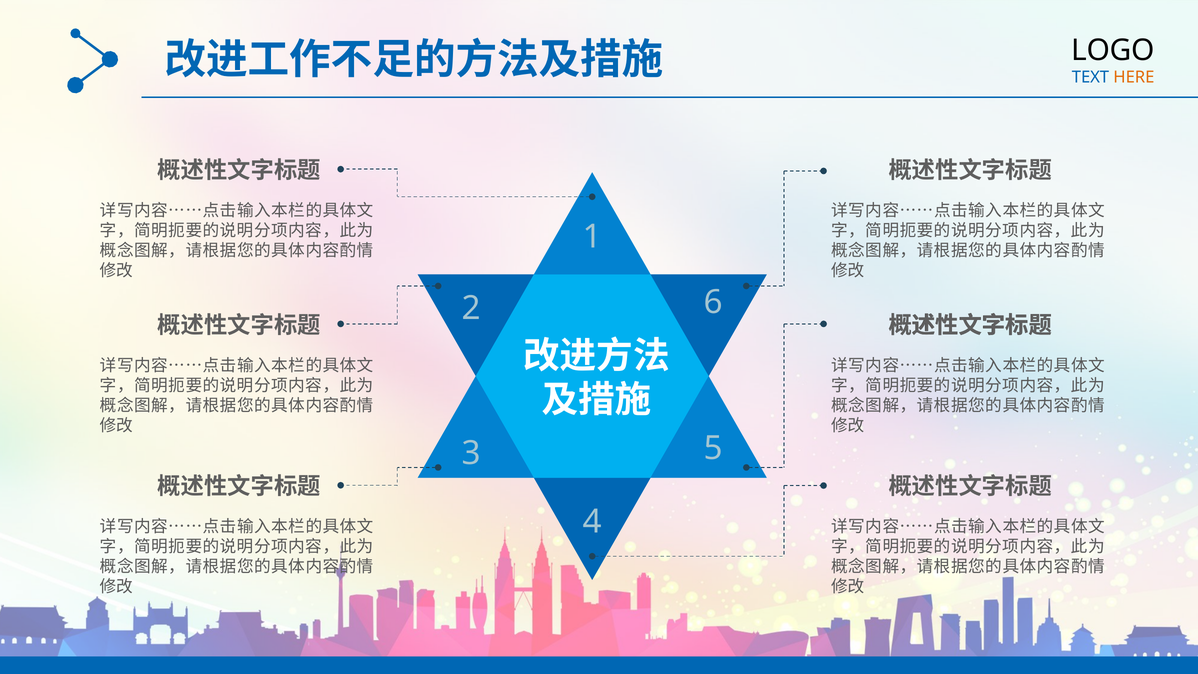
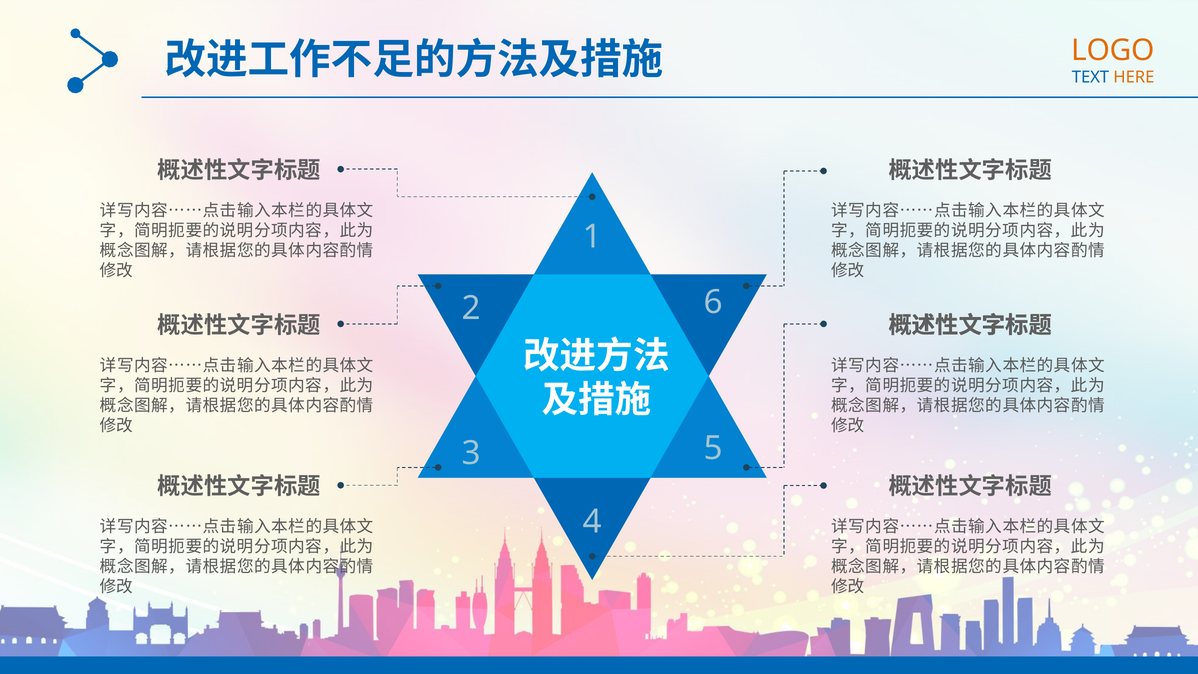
LOGO colour: black -> orange
